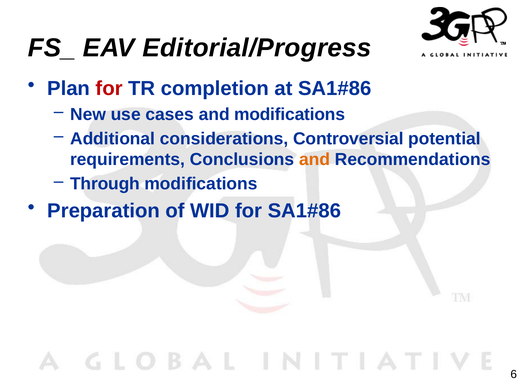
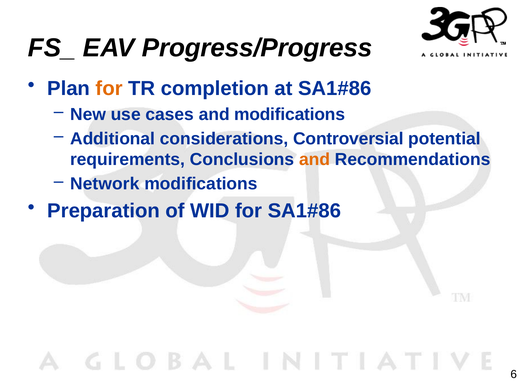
Editorial/Progress: Editorial/Progress -> Progress/Progress
for at (109, 89) colour: red -> orange
Through: Through -> Network
